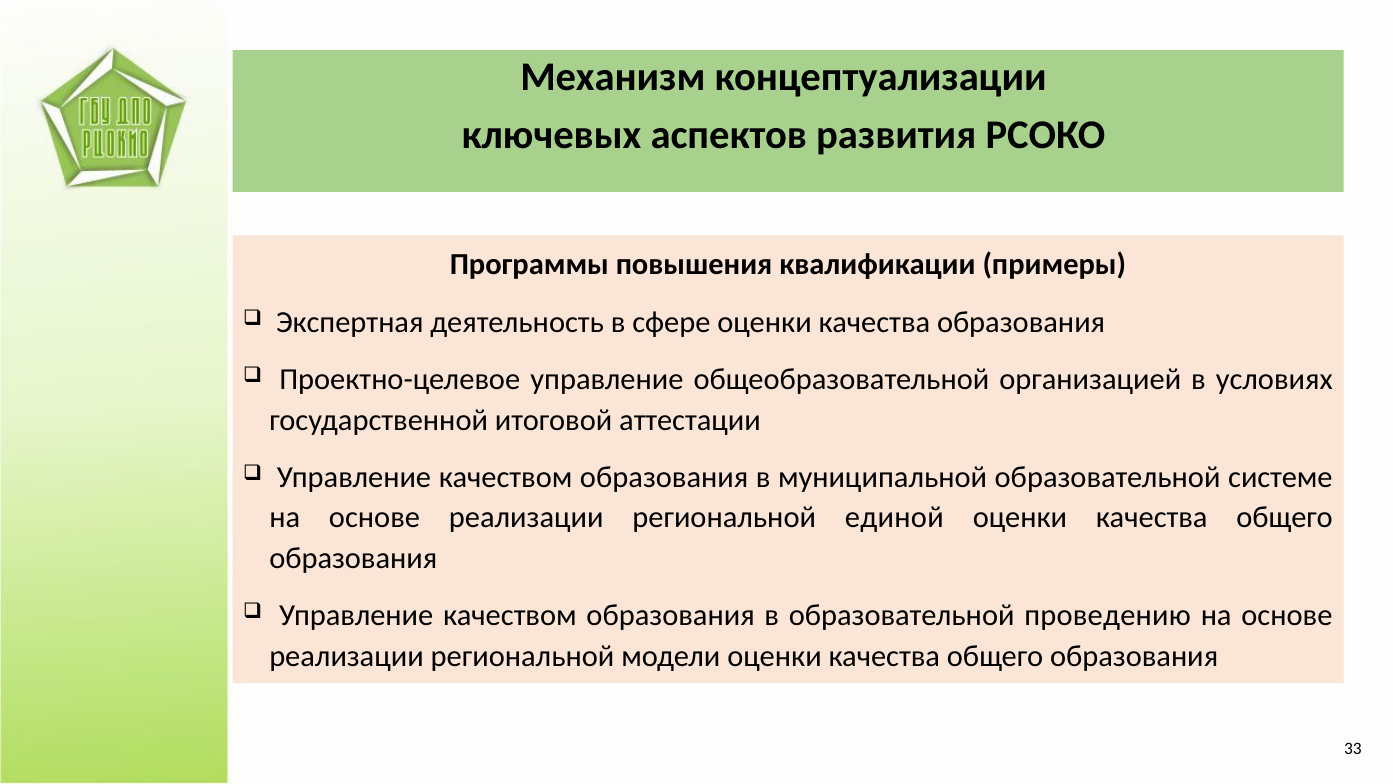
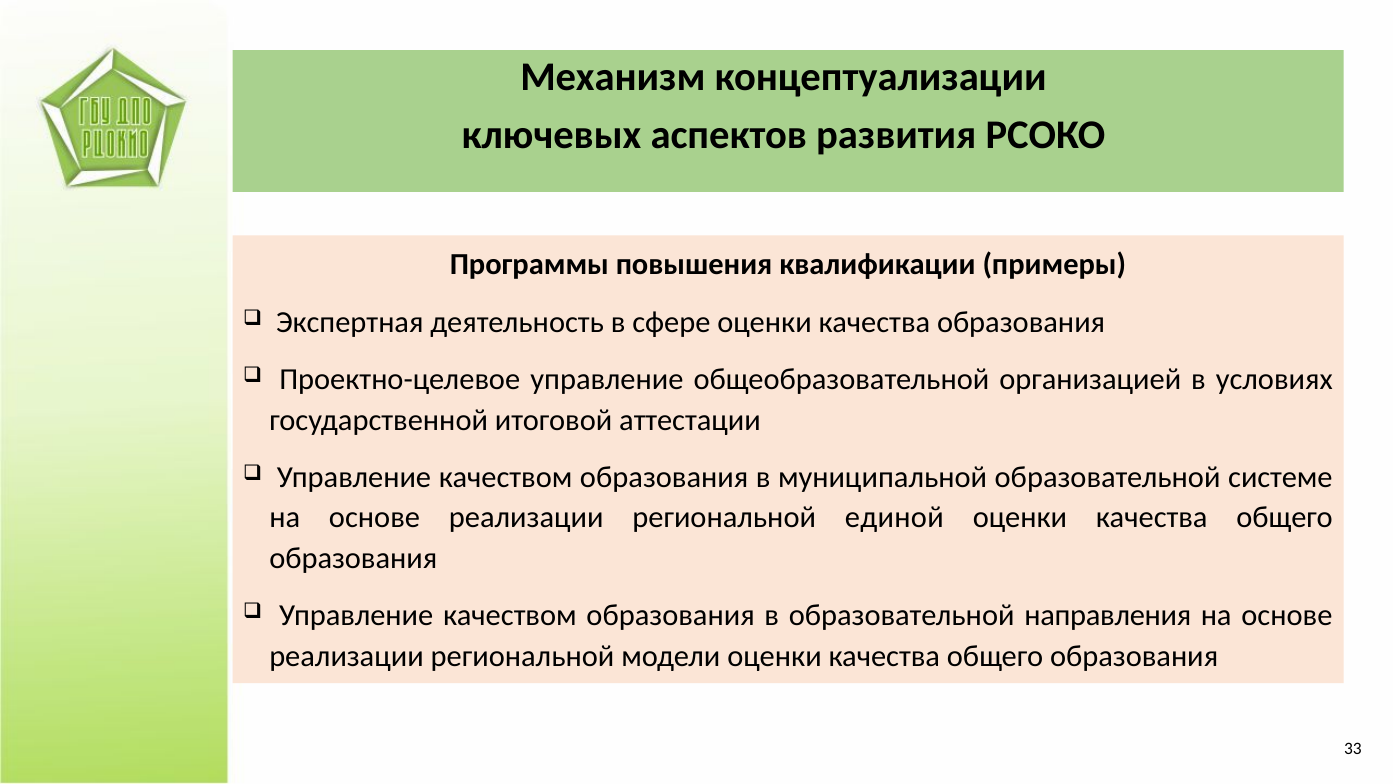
проведению: проведению -> направления
